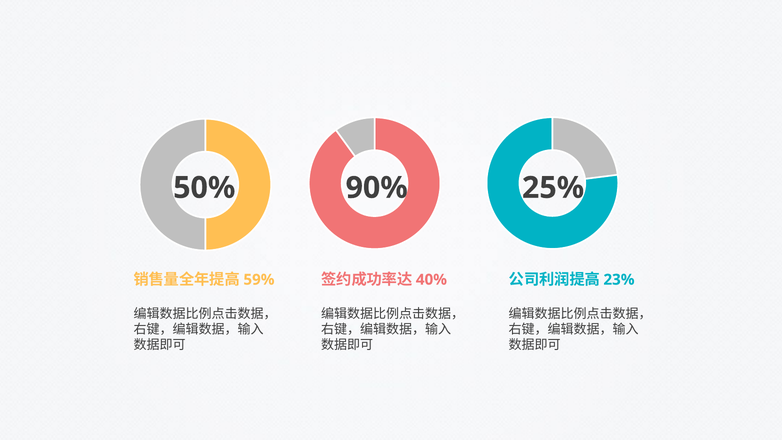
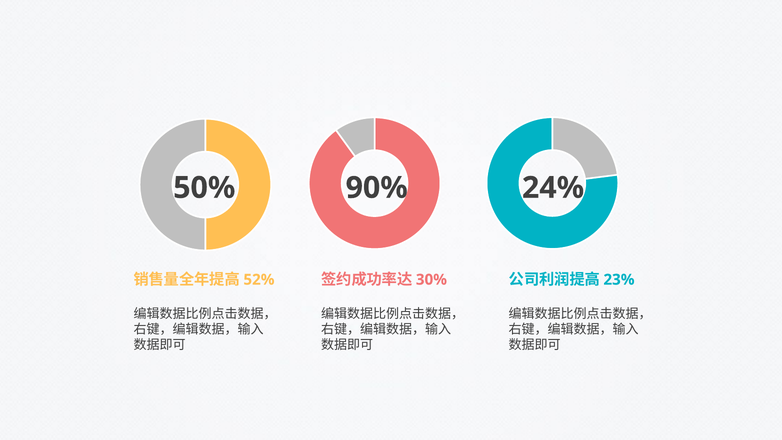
25%: 25% -> 24%
59%: 59% -> 52%
40%: 40% -> 30%
